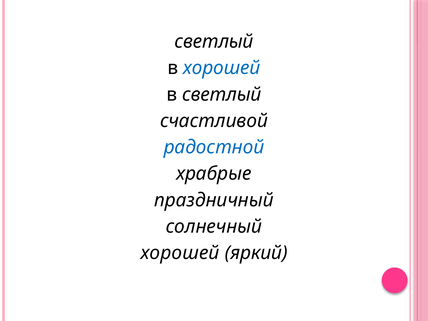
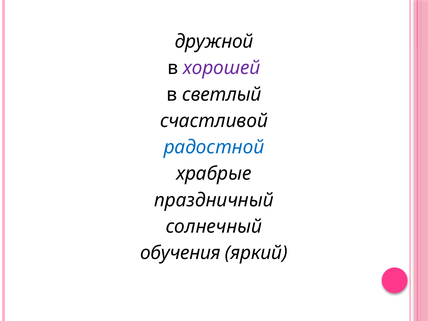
светлый at (214, 42): светлый -> дружной
хорошей at (222, 68) colour: blue -> purple
хорошей at (180, 253): хорошей -> обучения
